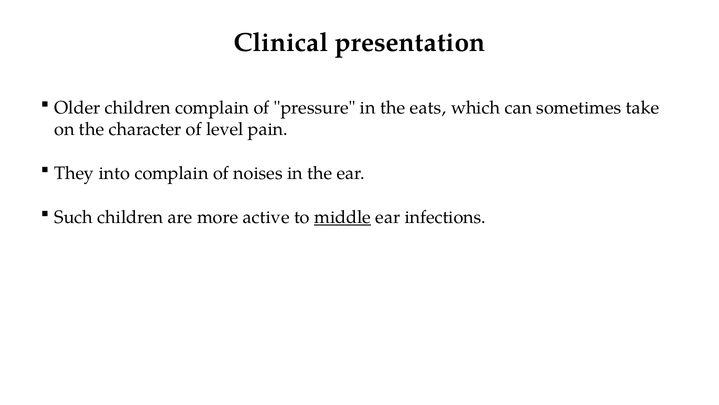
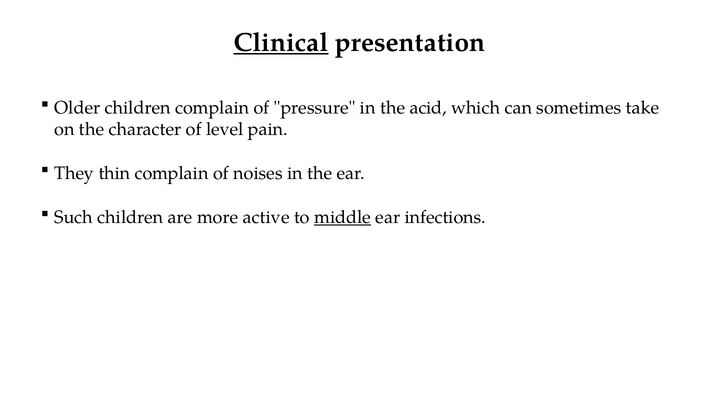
Clinical underline: none -> present
eats: eats -> acid
into: into -> thin
